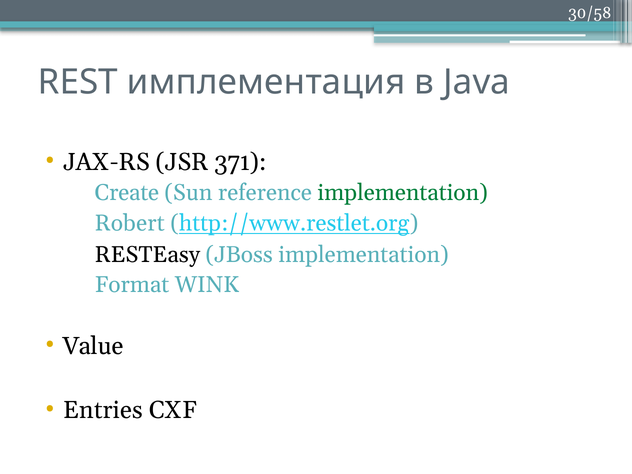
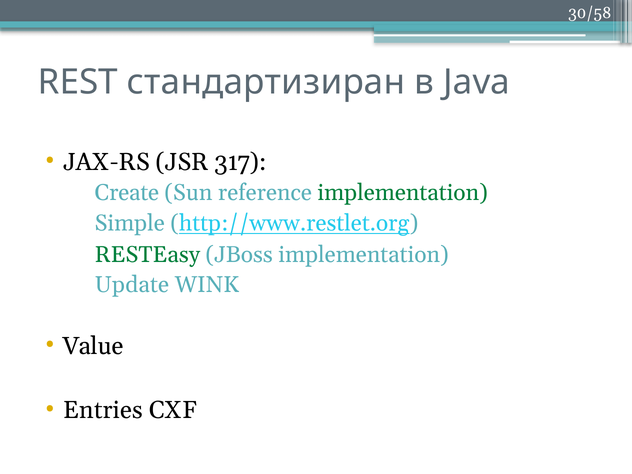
имплементация: имплементация -> стандартизиран
371: 371 -> 317
Robert: Robert -> Simple
RESTEasy colour: black -> green
Format: Format -> Update
